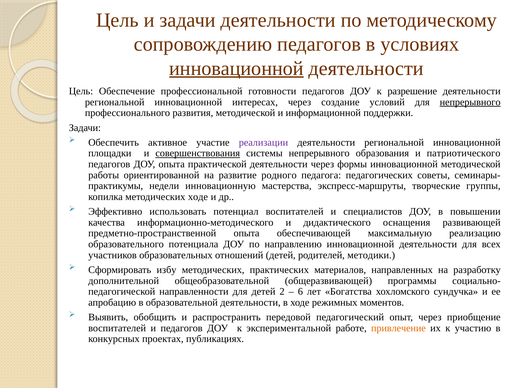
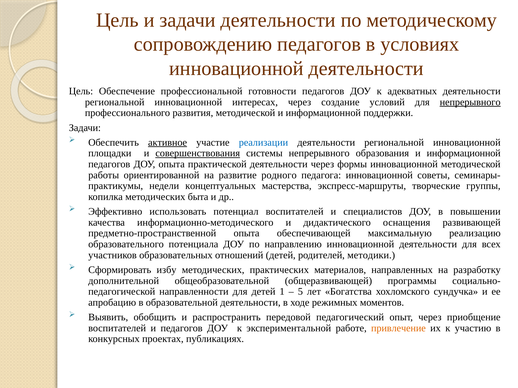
инновационной at (236, 69) underline: present -> none
разрешение: разрешение -> адекватных
активное underline: none -> present
реализации colour: purple -> blue
образования и патриотического: патриотического -> информационной
педагога педагогических: педагогических -> инновационной
инновационную: инновационную -> концептуальных
методических ходе: ходе -> быта
2: 2 -> 1
6: 6 -> 5
